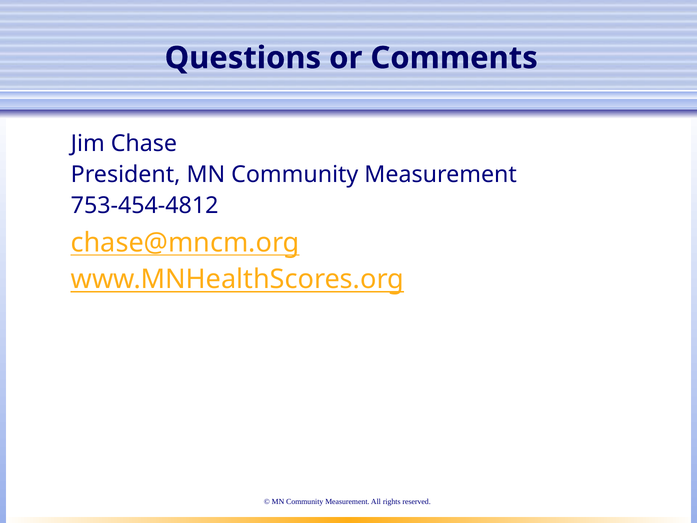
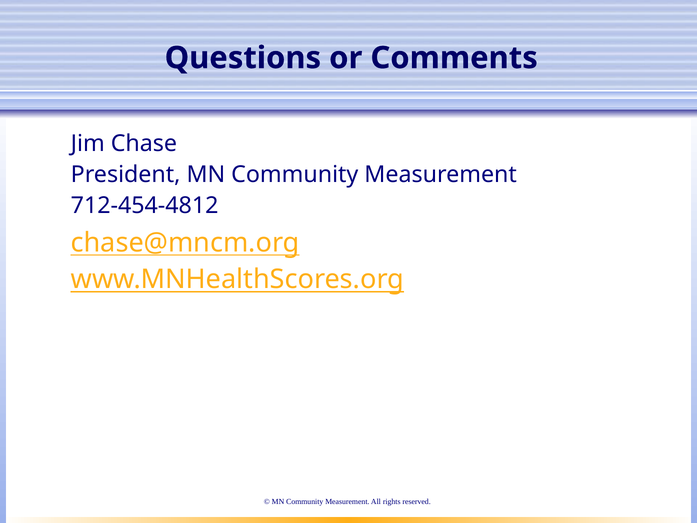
753-454-4812: 753-454-4812 -> 712-454-4812
